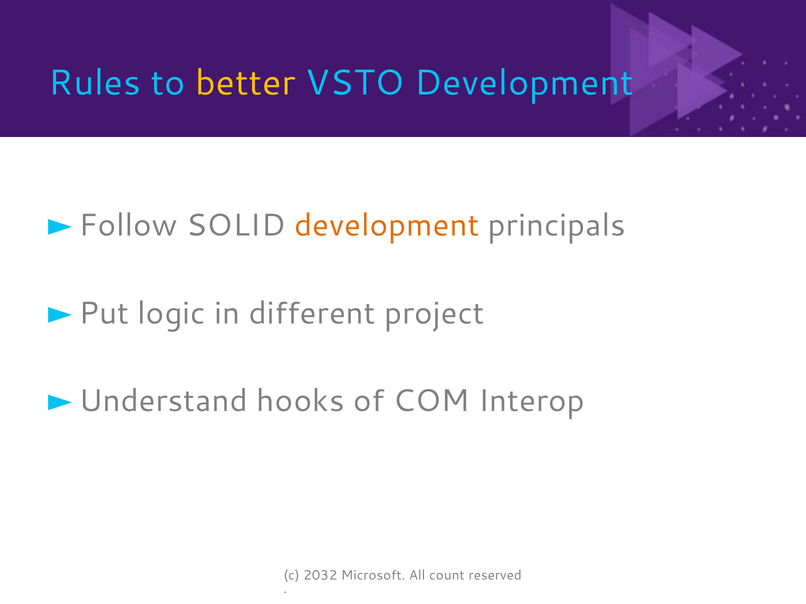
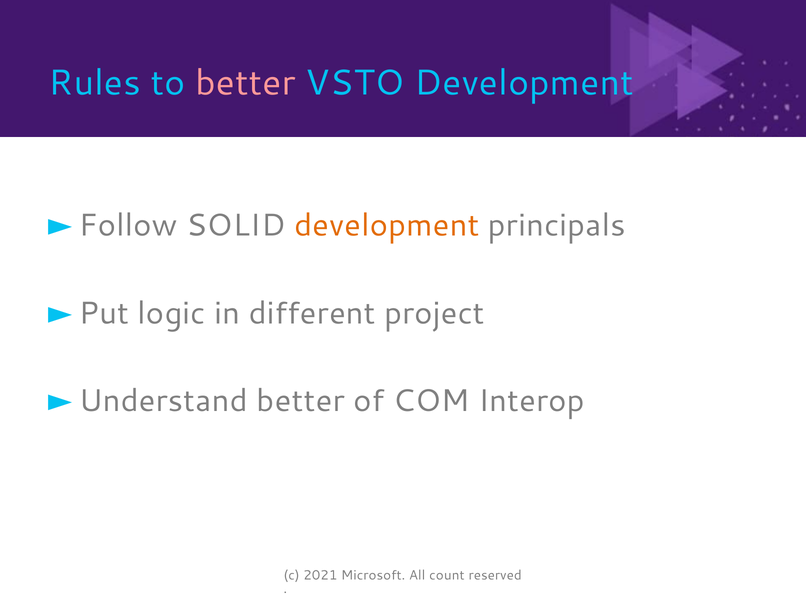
better at (245, 83) colour: yellow -> pink
hooks at (300, 401): hooks -> better
2032: 2032 -> 2021
